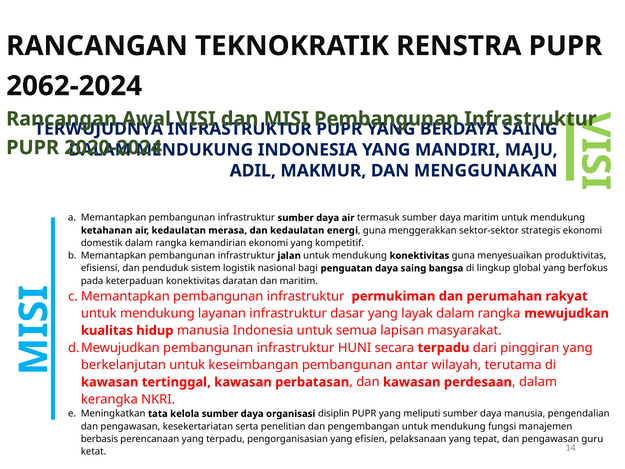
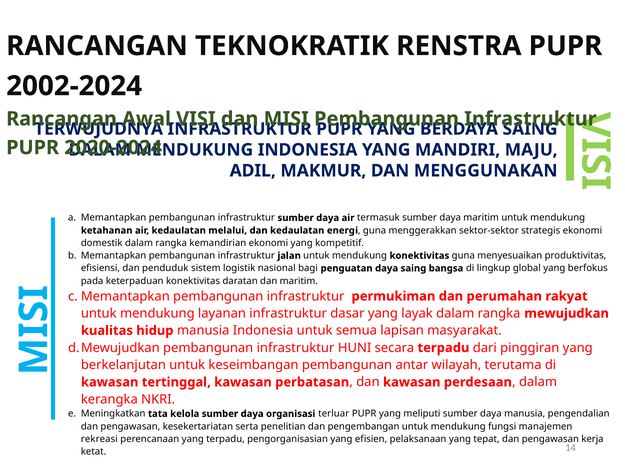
2062-2024: 2062-2024 -> 2002-2024
merasa: merasa -> melalui
disiplin: disiplin -> terluar
berbasis: berbasis -> rekreasi
guru: guru -> kerja
